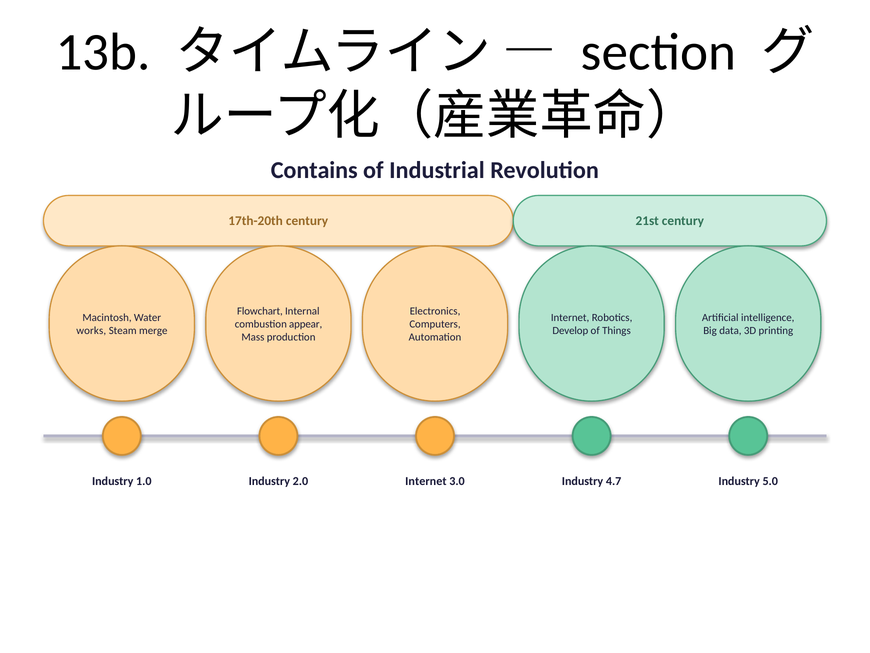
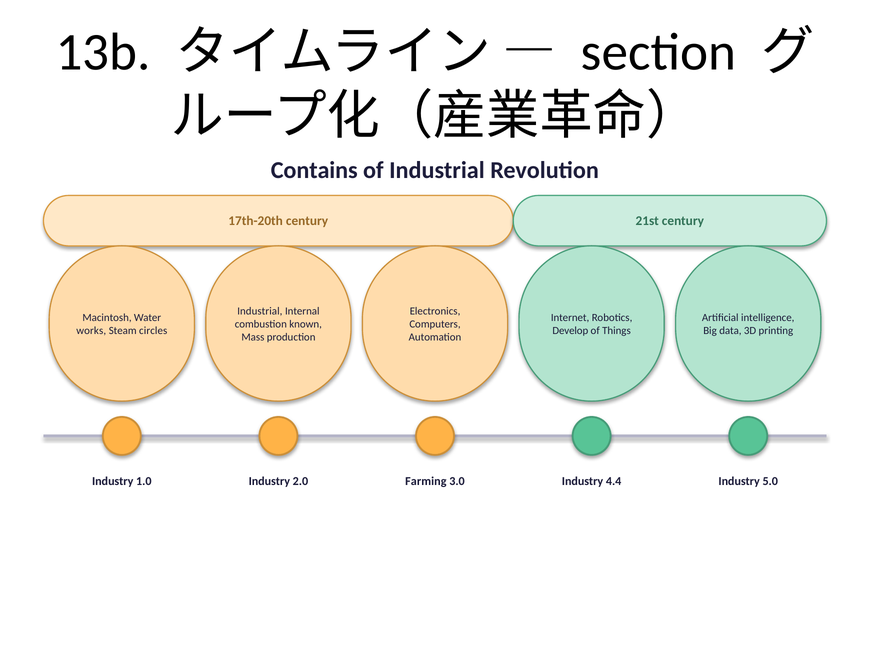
Flowchart at (260, 311): Flowchart -> Industrial
appear: appear -> known
merge: merge -> circles
Internet at (426, 481): Internet -> Farming
4.7: 4.7 -> 4.4
